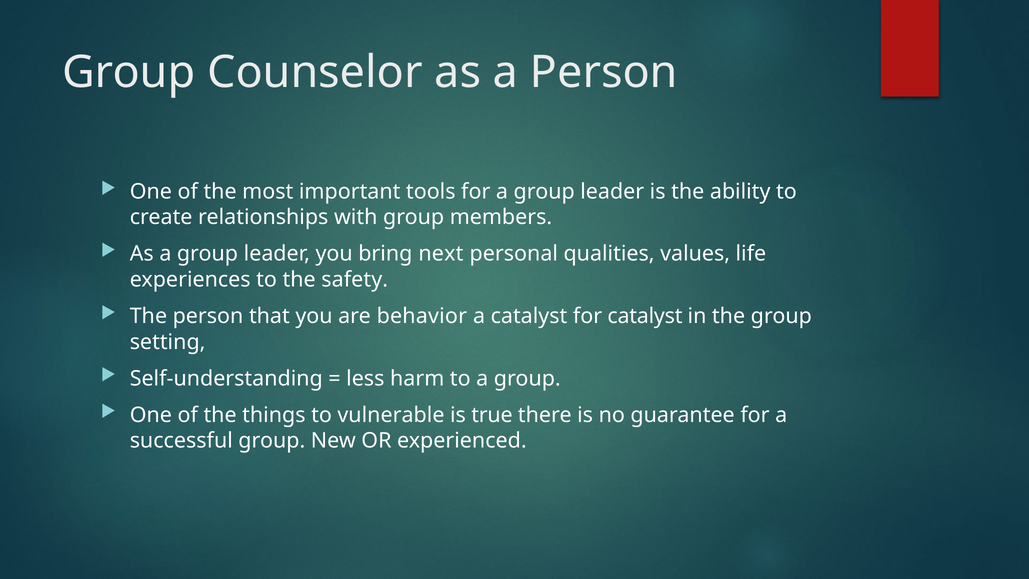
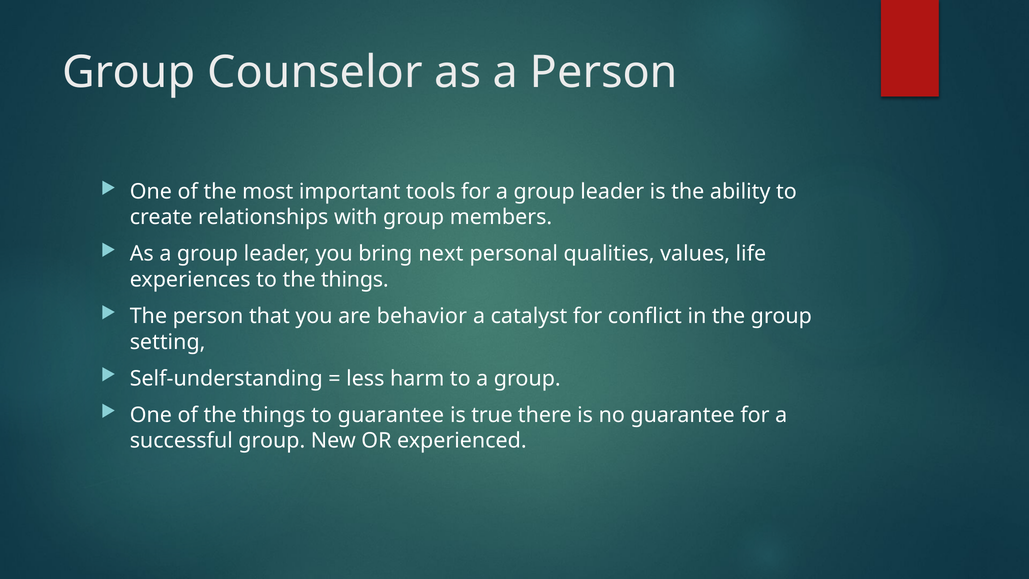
to the safety: safety -> things
for catalyst: catalyst -> conflict
to vulnerable: vulnerable -> guarantee
